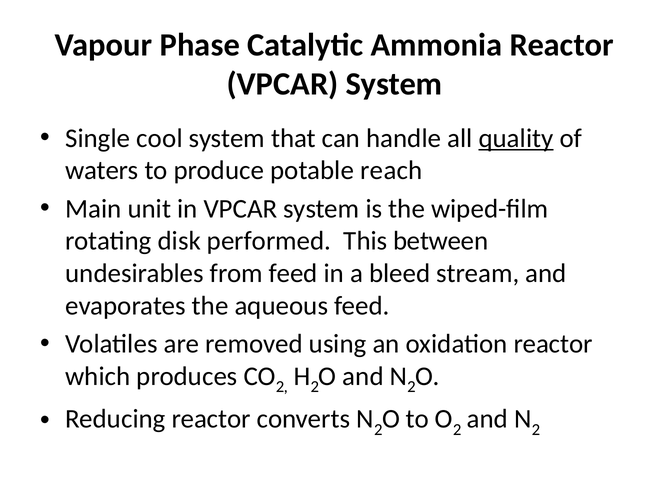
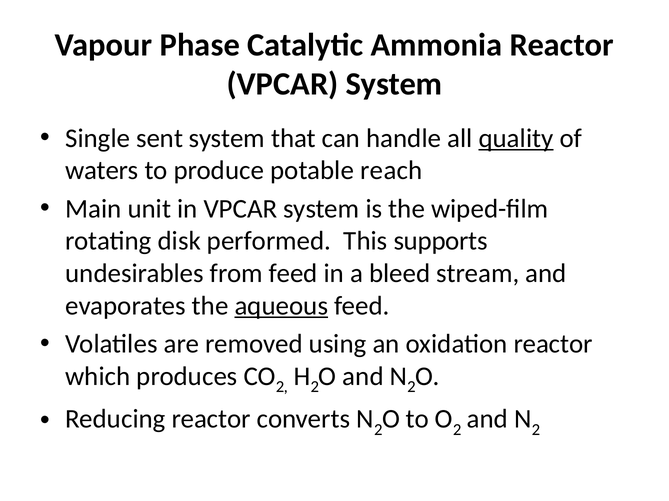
cool: cool -> sent
between: between -> supports
aqueous underline: none -> present
